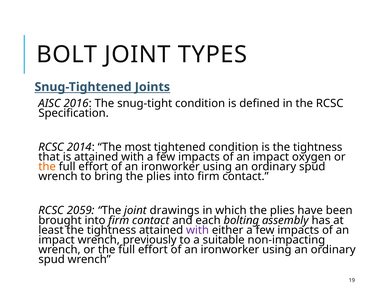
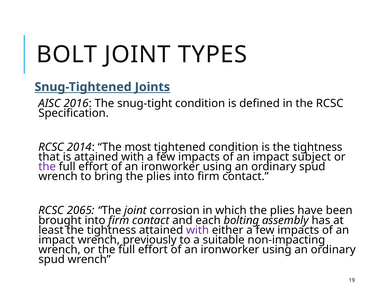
oxygen: oxygen -> subject
the at (47, 167) colour: orange -> purple
2059: 2059 -> 2065
drawings: drawings -> corrosion
